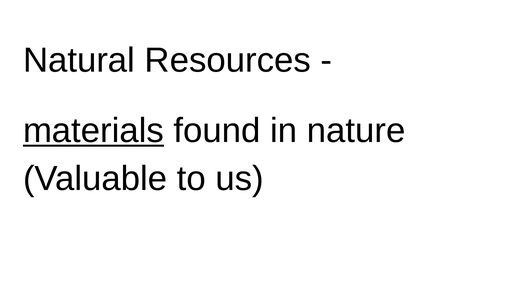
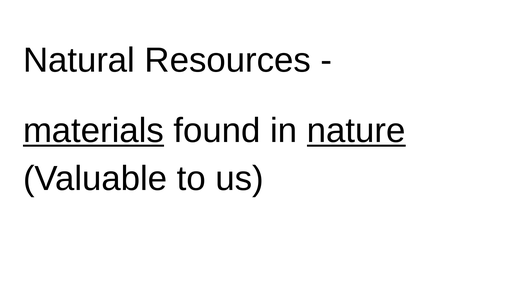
nature underline: none -> present
